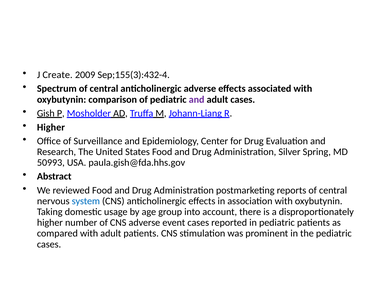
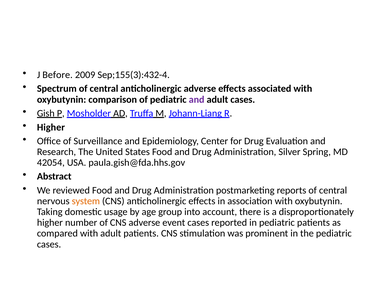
Create: Create -> Before
50993: 50993 -> 42054
system colour: blue -> orange
